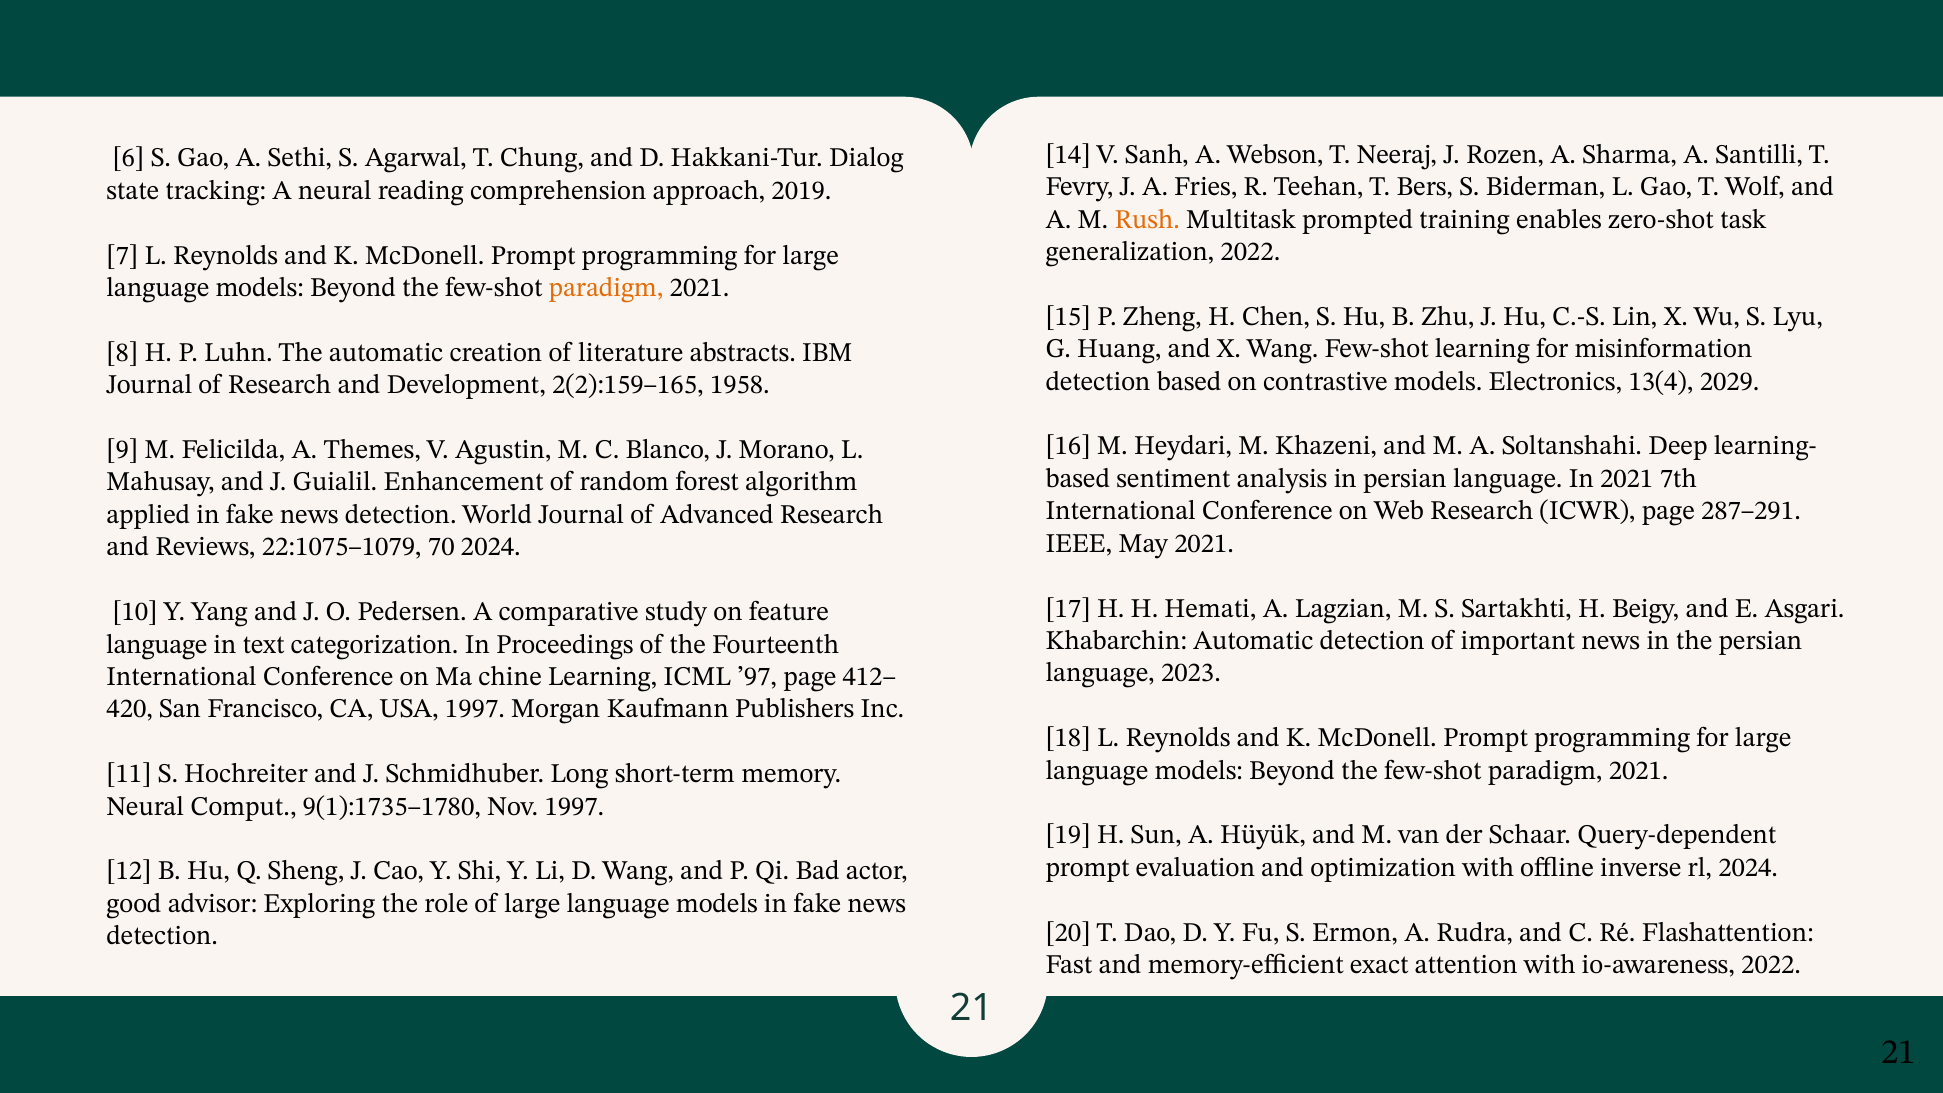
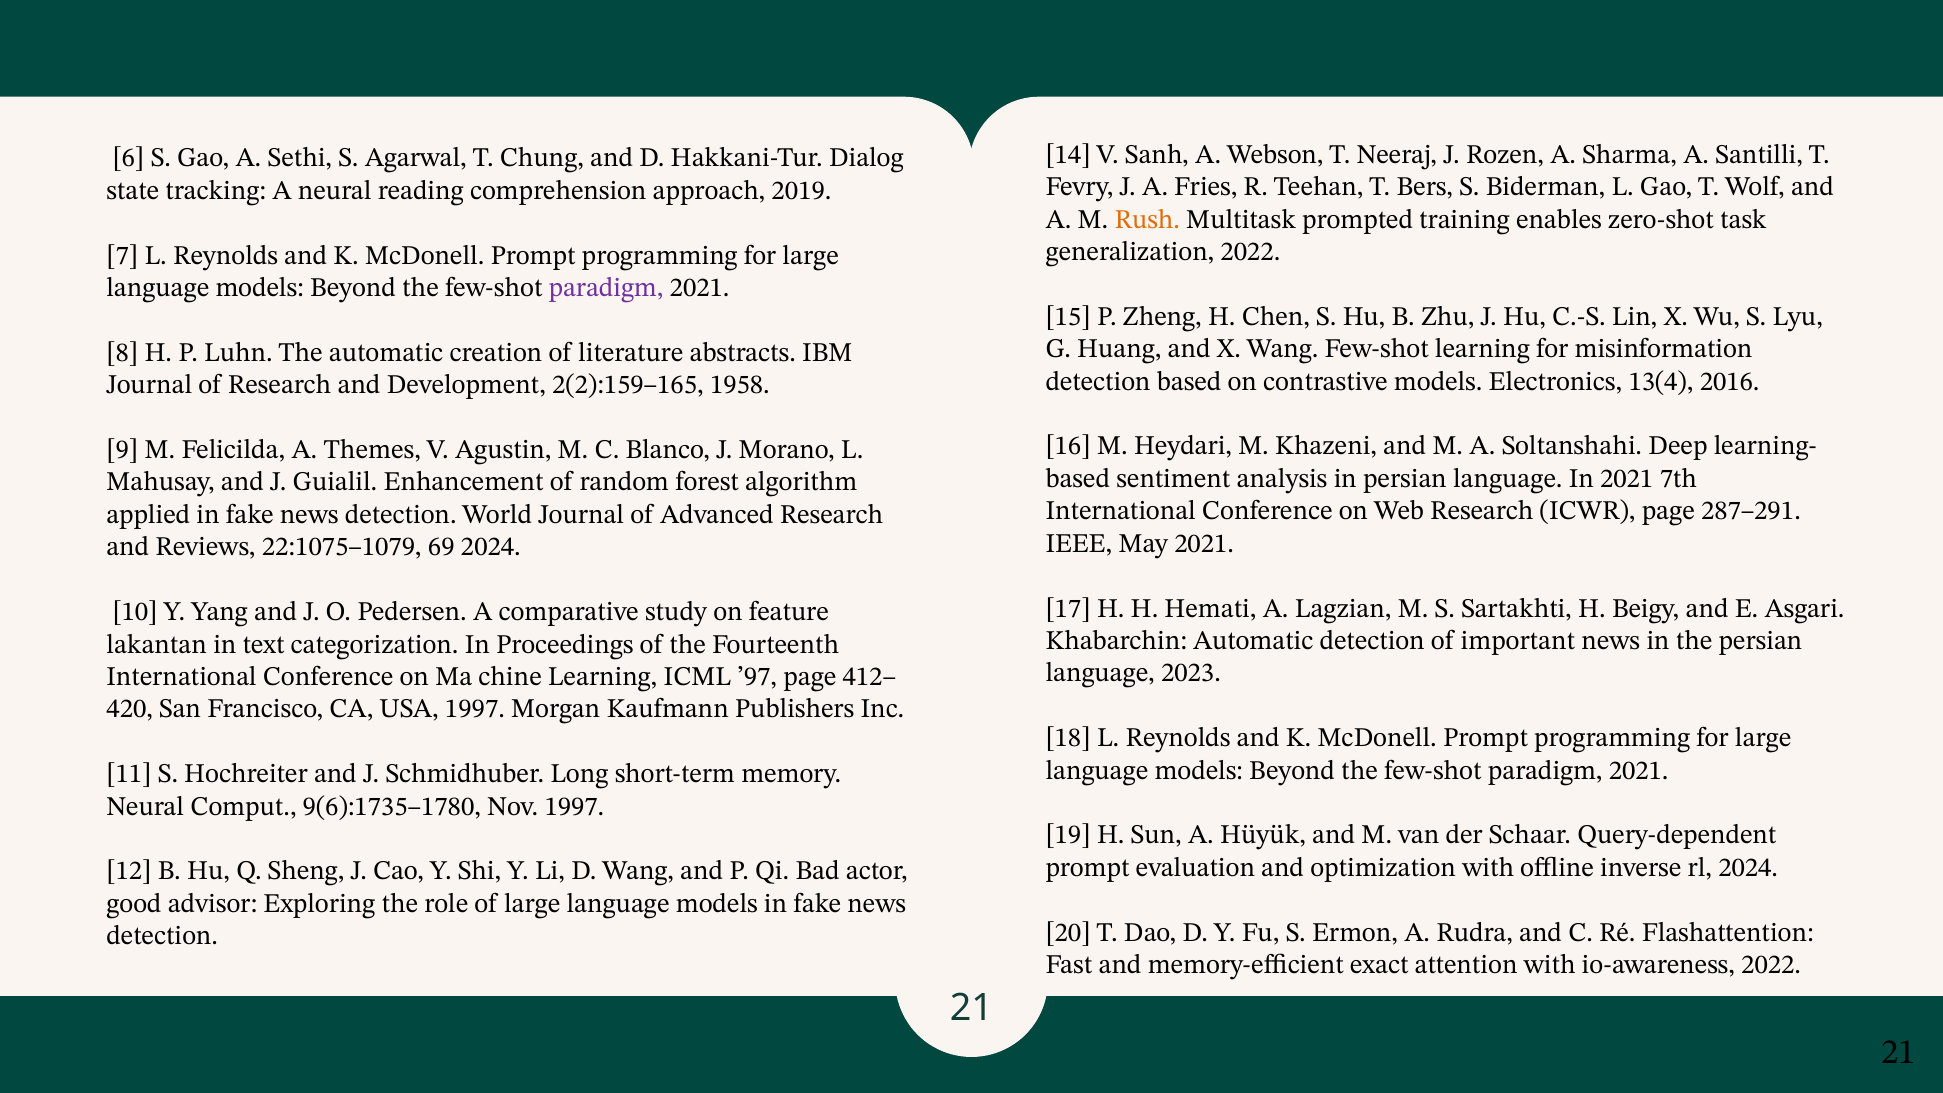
paradigm at (606, 288) colour: orange -> purple
2029: 2029 -> 2016
70: 70 -> 69
language at (157, 644): language -> lakantan
9(1):1735–1780: 9(1):1735–1780 -> 9(6):1735–1780
